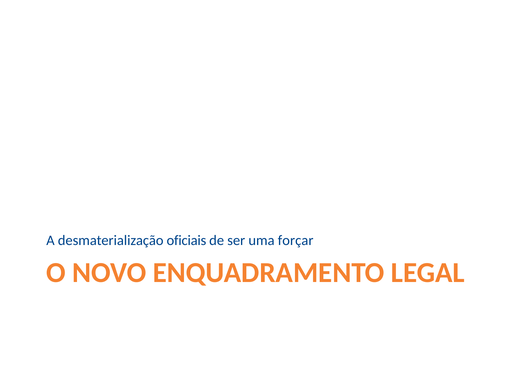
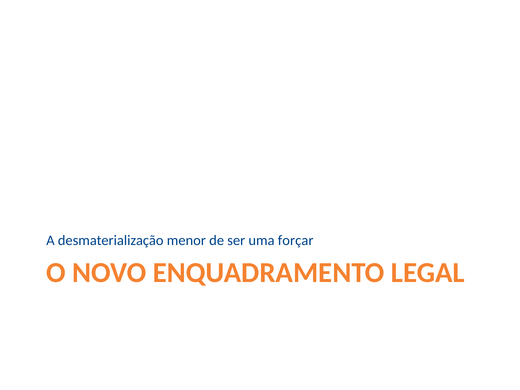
oficiais: oficiais -> menor
